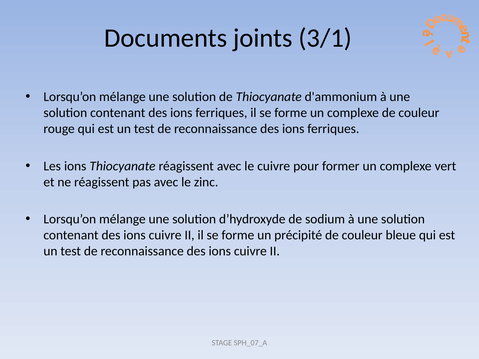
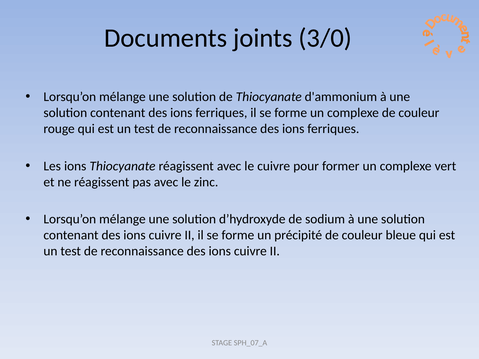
3/1: 3/1 -> 3/0
